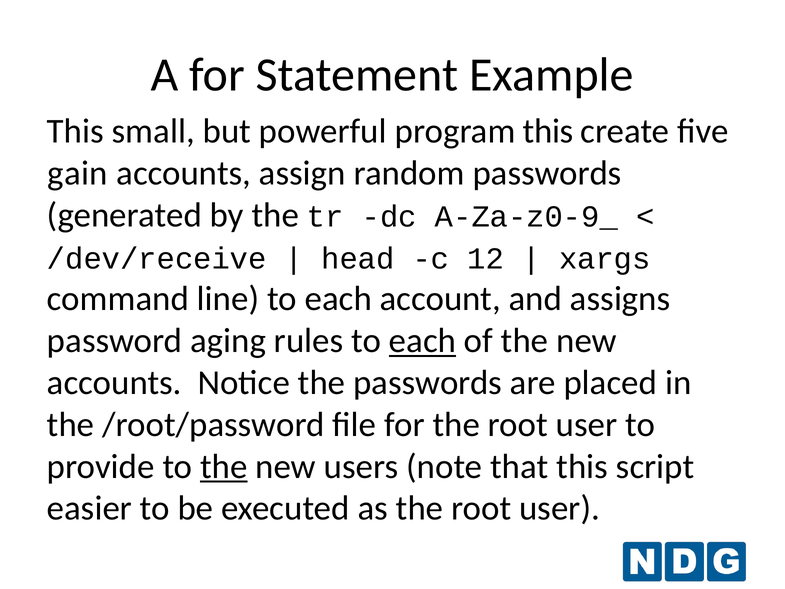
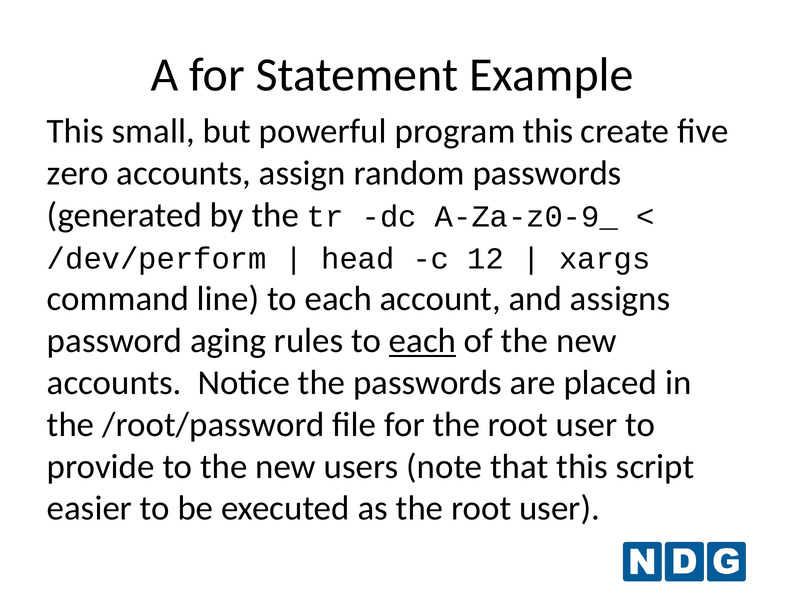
gain: gain -> zero
/dev/receive: /dev/receive -> /dev/perform
the at (224, 466) underline: present -> none
